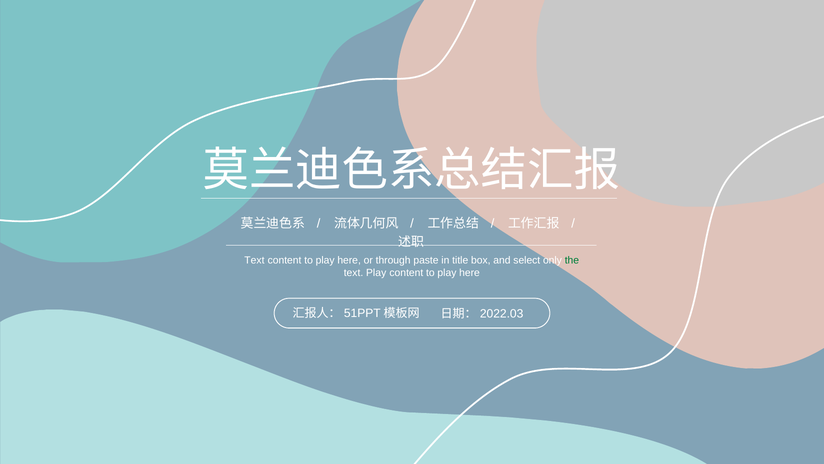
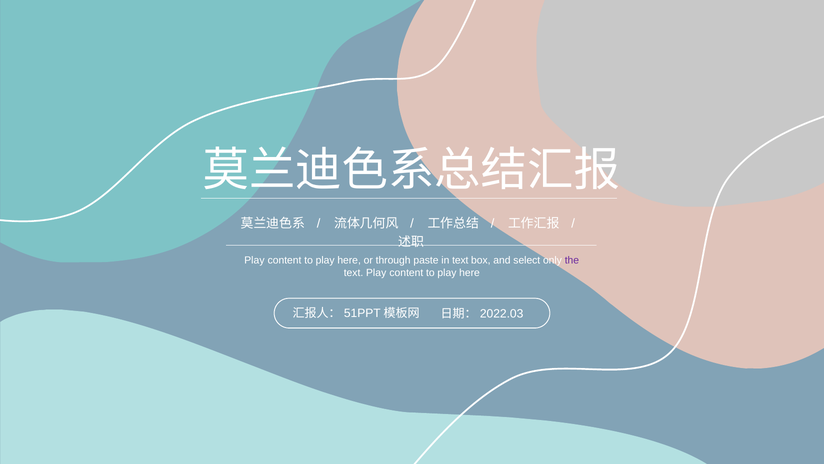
Text at (254, 260): Text -> Play
in title: title -> text
the colour: green -> purple
